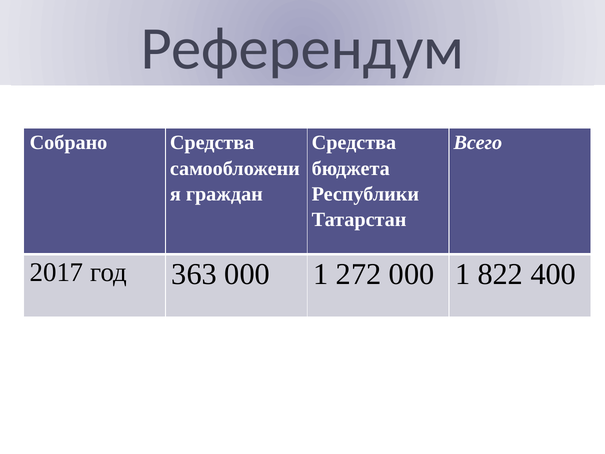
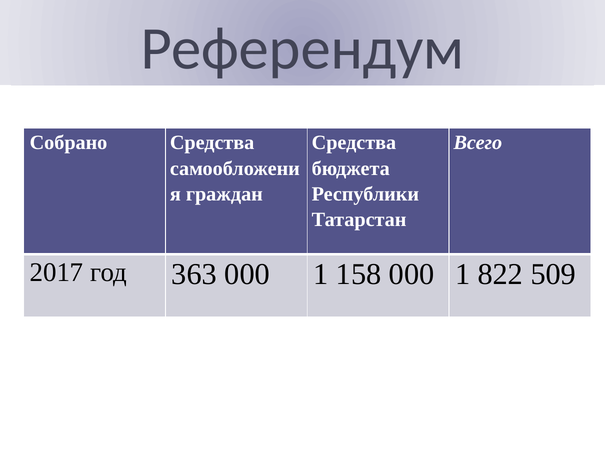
272: 272 -> 158
400: 400 -> 509
